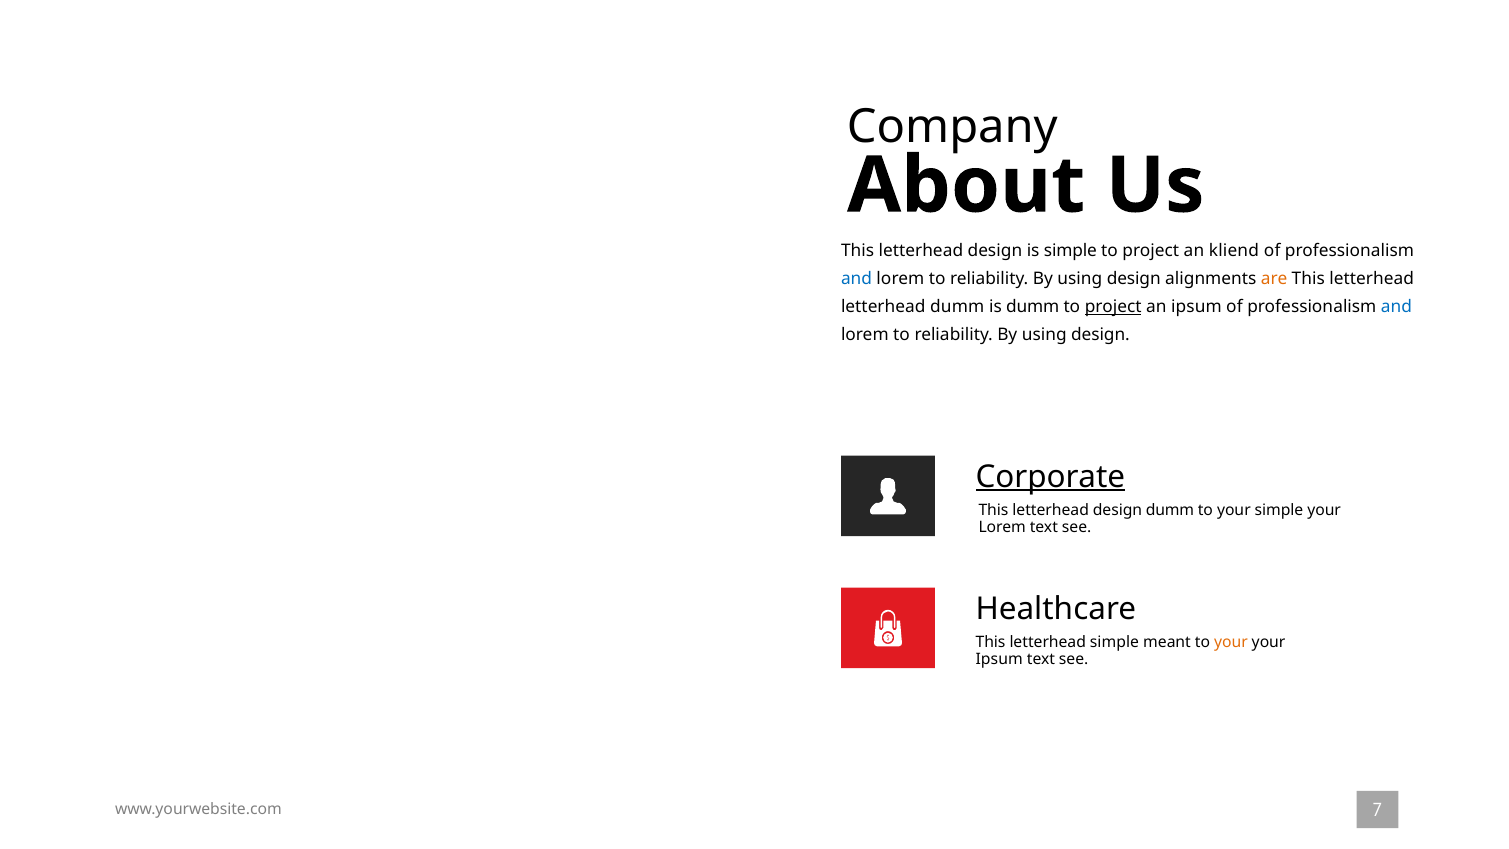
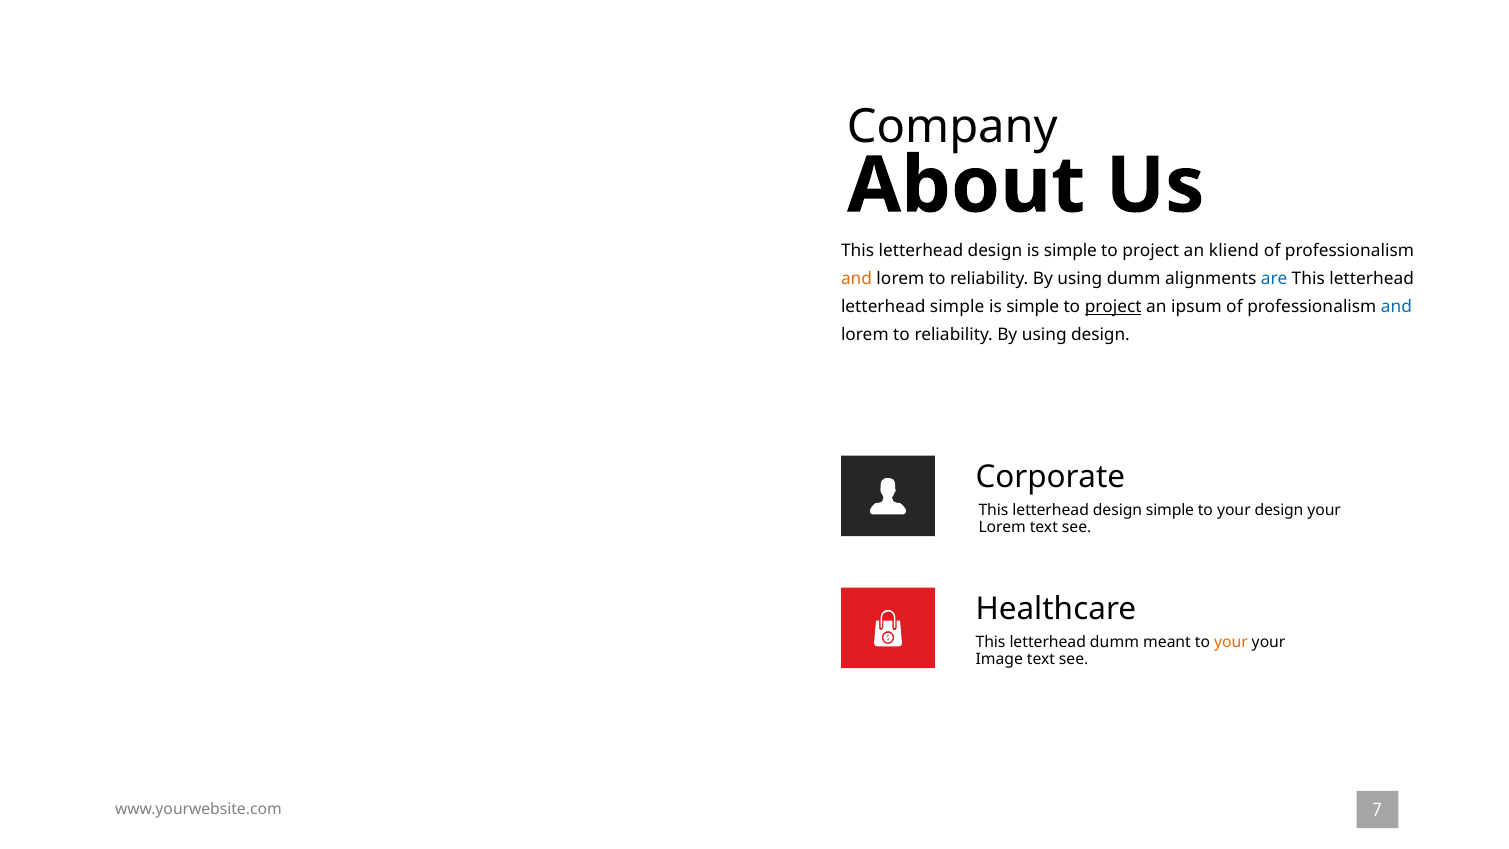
and at (857, 279) colour: blue -> orange
design at (1134, 279): design -> dumm
are colour: orange -> blue
letterhead dumm: dumm -> simple
dumm at (1033, 307): dumm -> simple
Corporate underline: present -> none
design dumm: dumm -> simple
your simple: simple -> design
letterhead simple: simple -> dumm
Ipsum at (999, 659): Ipsum -> Image
